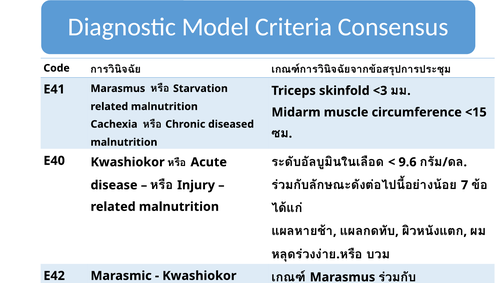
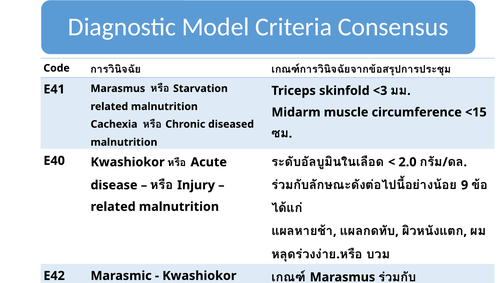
9.6: 9.6 -> 2.0
7: 7 -> 9
